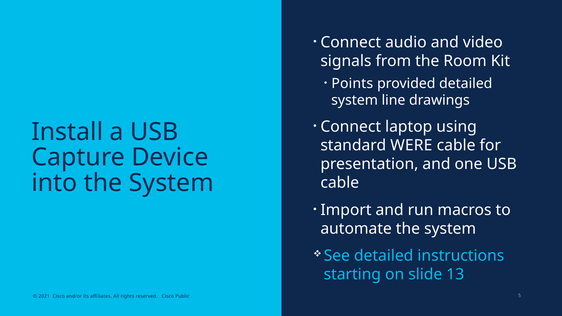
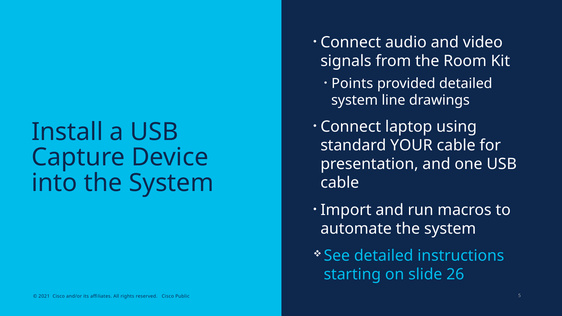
WERE: WERE -> YOUR
13: 13 -> 26
